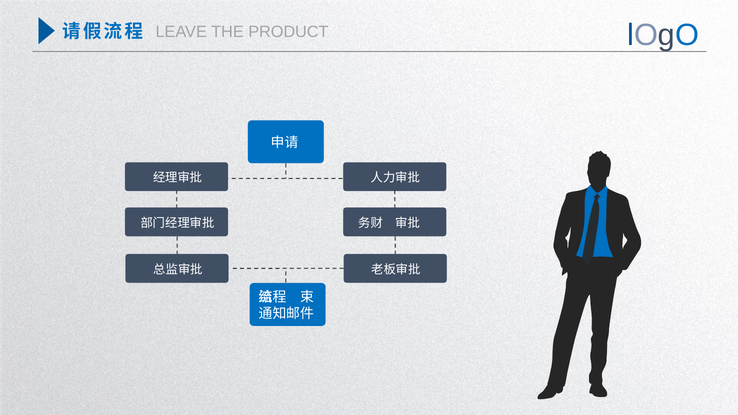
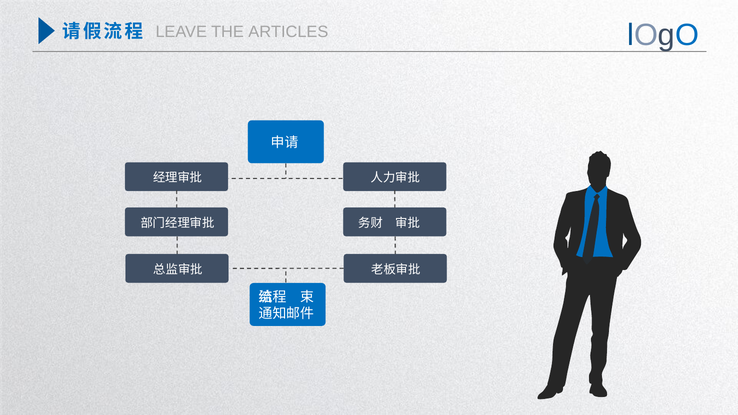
PRODUCT: PRODUCT -> ARTICLES
